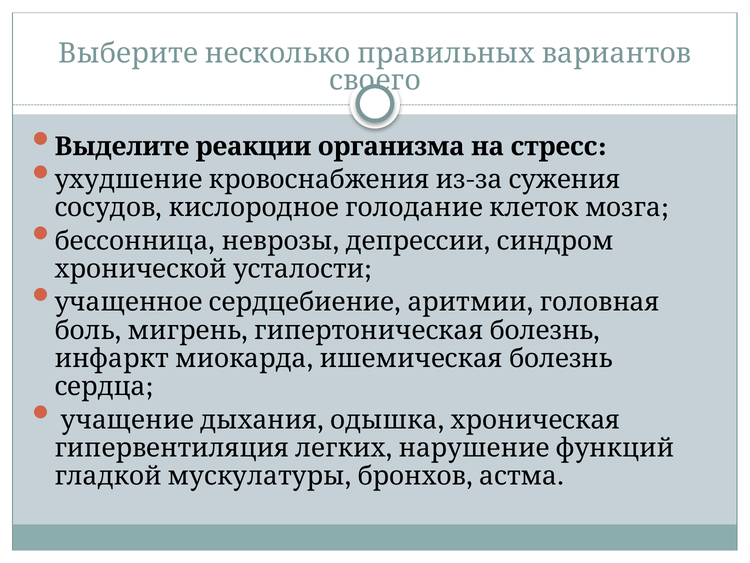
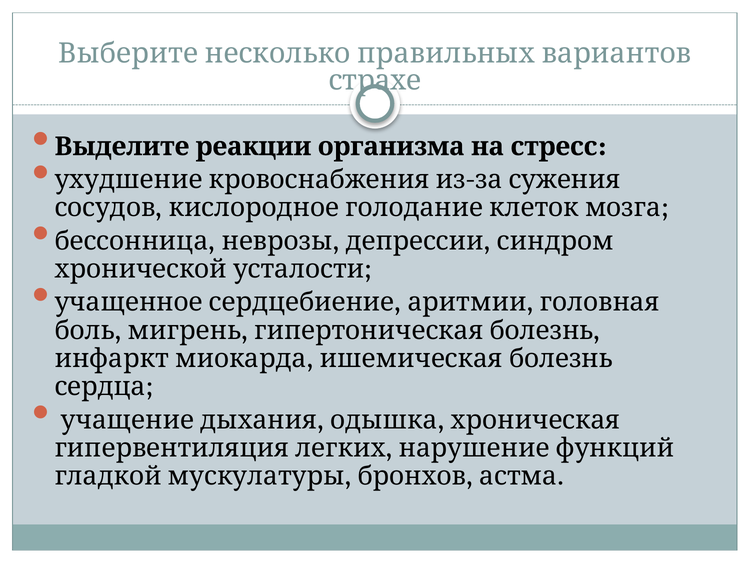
своего: своего -> страхе
